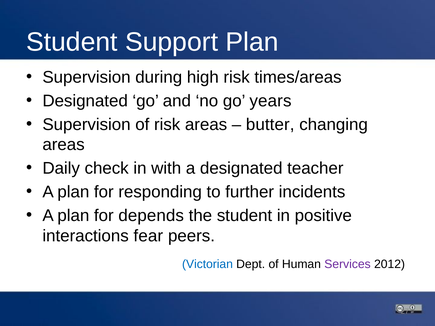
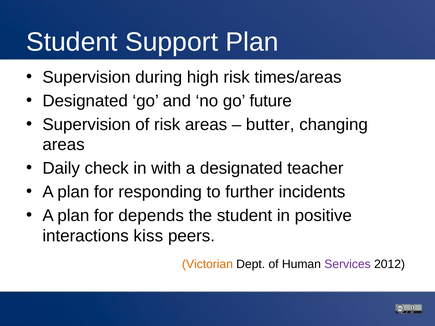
years: years -> future
fear: fear -> kiss
Victorian colour: blue -> orange
